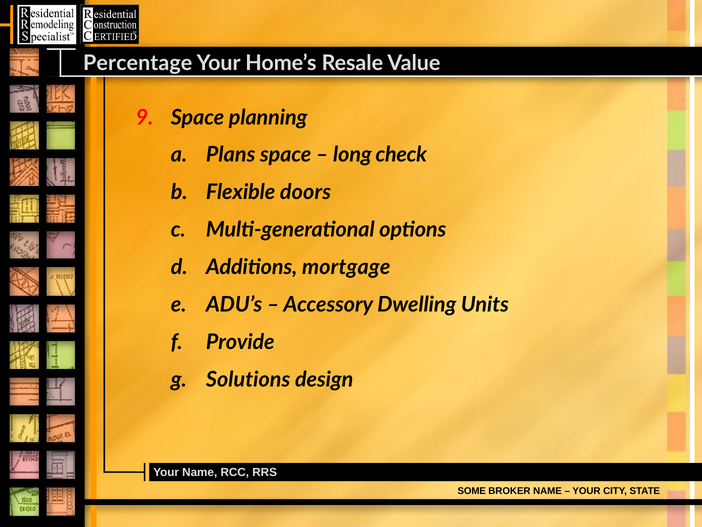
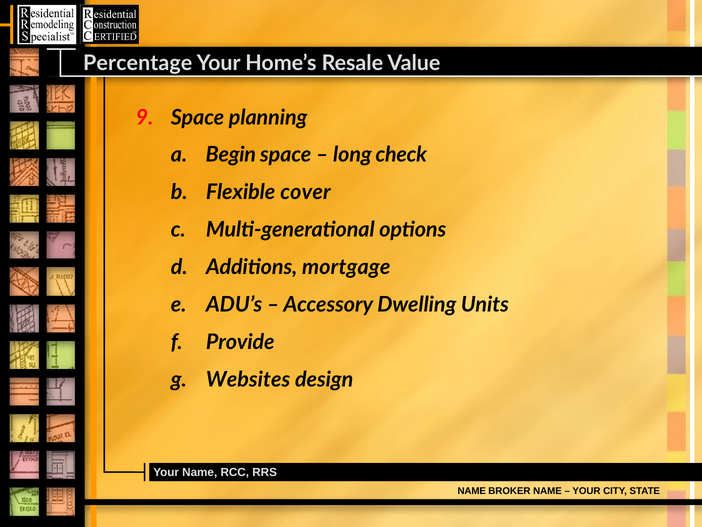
Plans: Plans -> Begin
doors: doors -> cover
Solutions: Solutions -> Websites
SOME at (472, 490): SOME -> NAME
